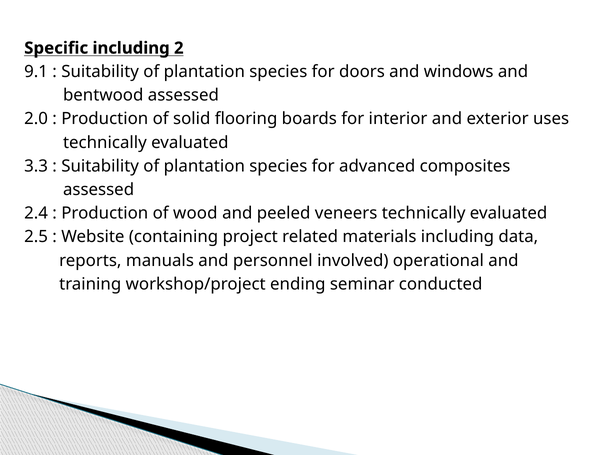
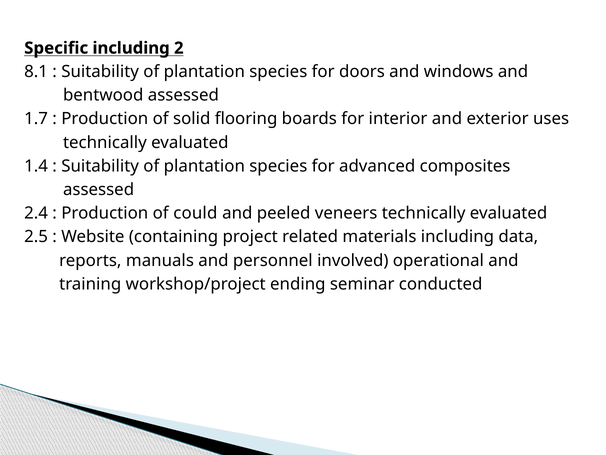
9.1: 9.1 -> 8.1
2.0: 2.0 -> 1.7
3.3: 3.3 -> 1.4
wood: wood -> could
